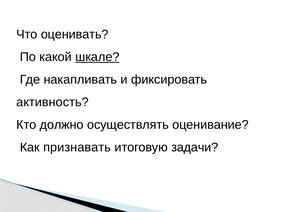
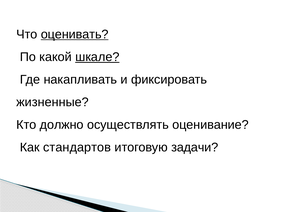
оценивать underline: none -> present
активность: активность -> жизненные
признавать: признавать -> стандартов
